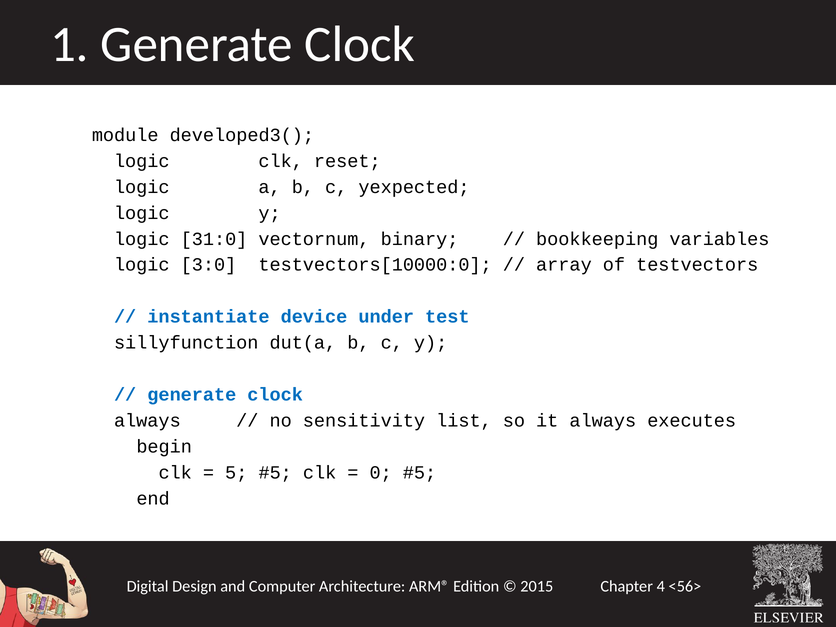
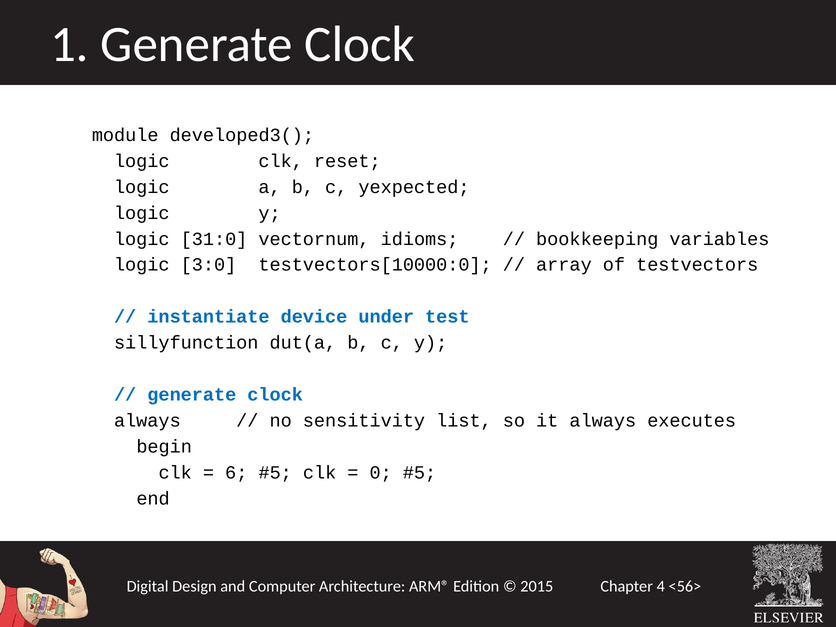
binary: binary -> idioms
5: 5 -> 6
